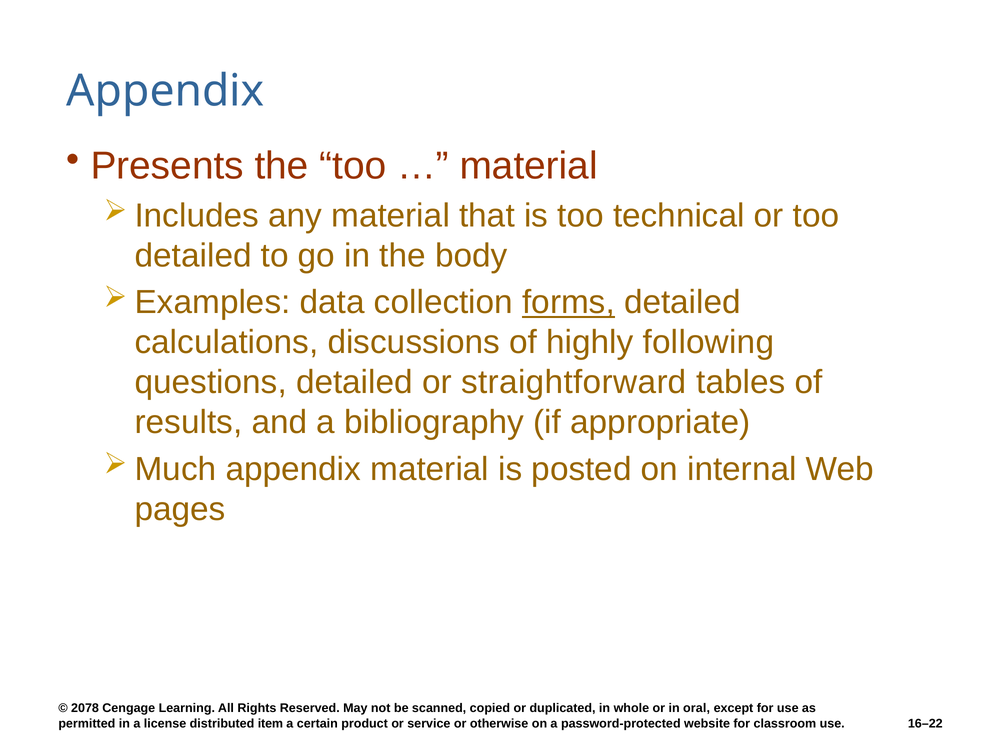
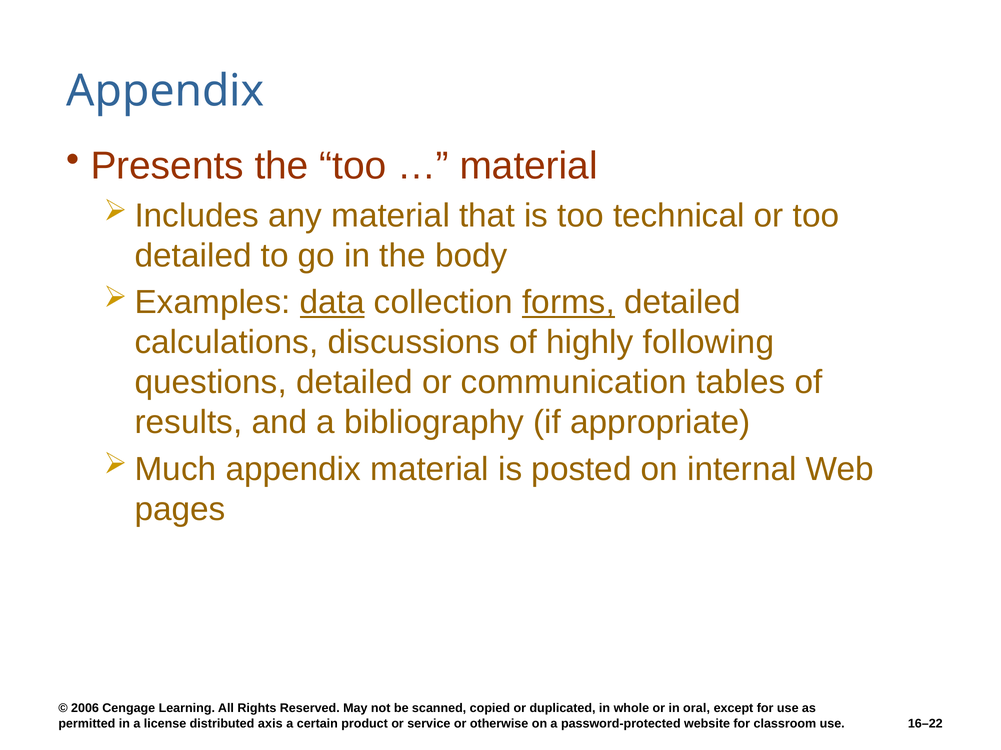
data underline: none -> present
straightforward: straightforward -> communication
2078: 2078 -> 2006
item: item -> axis
